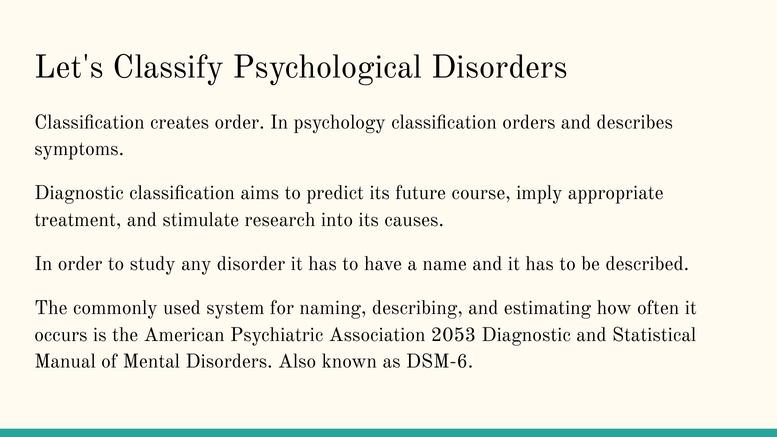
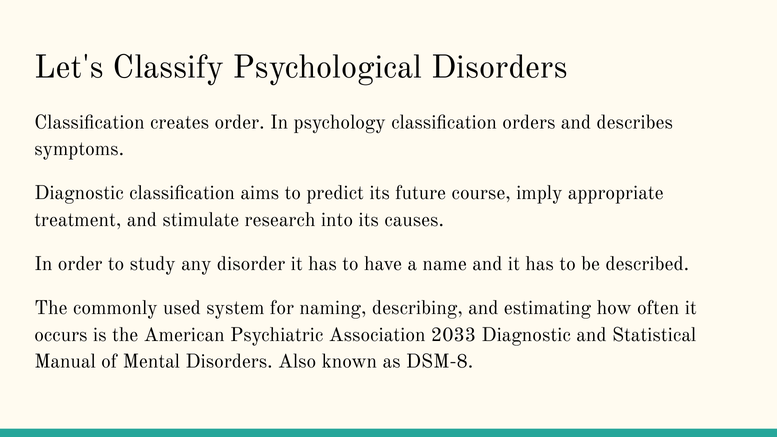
2053: 2053 -> 2033
DSM-6: DSM-6 -> DSM-8
